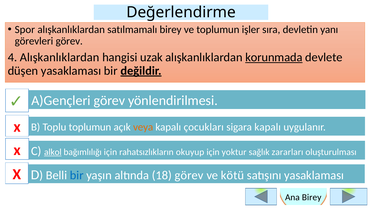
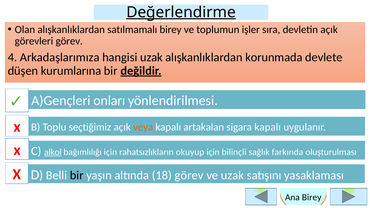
Değerlendirme underline: none -> present
Spor: Spor -> Olan
devletin yanı: yanı -> açık
4 Alışkanlıklardan: Alışkanlıklardan -> Arkadaşlarımıza
korunmada underline: present -> none
düşen yasaklaması: yasaklaması -> kurumlarına
A)Gençleri görev: görev -> onları
Toplu toplumun: toplumun -> seçtiğimiz
çocukları: çocukları -> artakalan
yoktur: yoktur -> bilinçli
zararları: zararları -> farkında
bir at (77, 175) colour: blue -> black
ve kötü: kötü -> uzak
